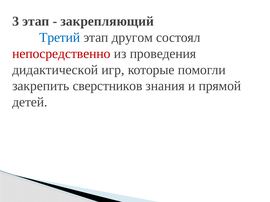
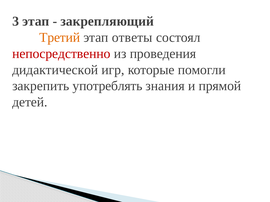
Третий colour: blue -> orange
другом: другом -> ответы
сверстников: сверстников -> употреблять
